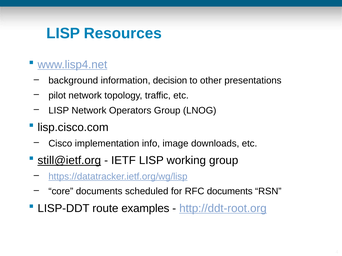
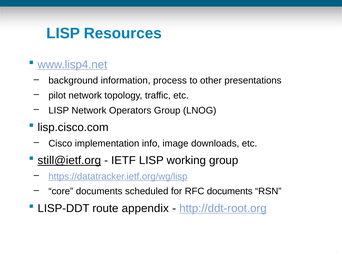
decision: decision -> process
examples: examples -> appendix
